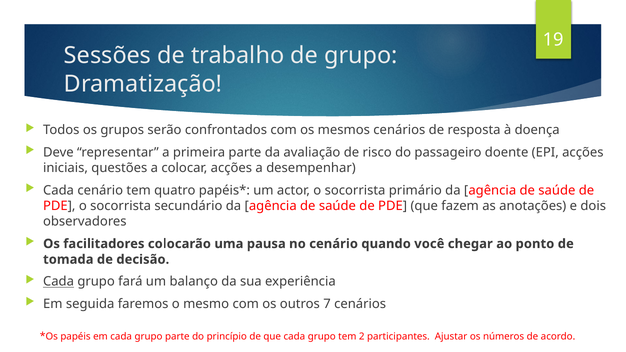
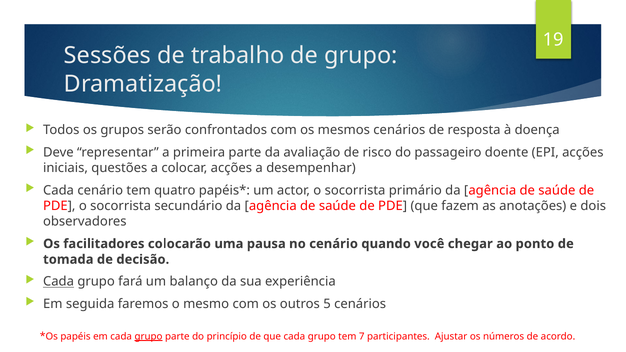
7: 7 -> 5
grupo at (149, 336) underline: none -> present
2: 2 -> 7
